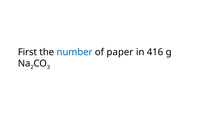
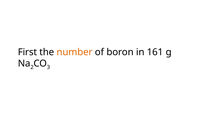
number colour: blue -> orange
paper: paper -> boron
416: 416 -> 161
